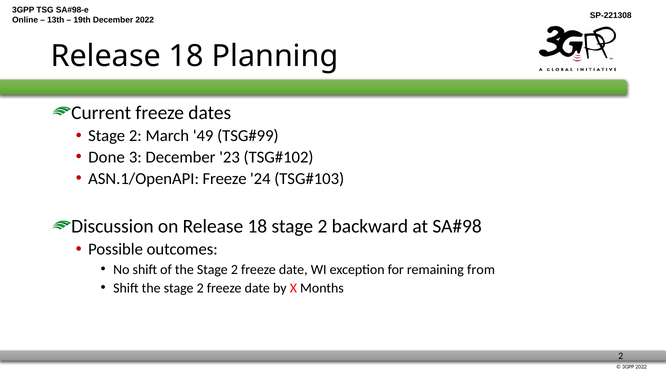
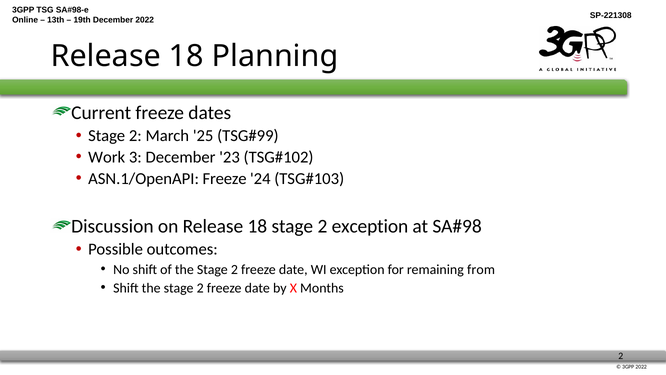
49: 49 -> 25
Done: Done -> Work
2 backward: backward -> exception
